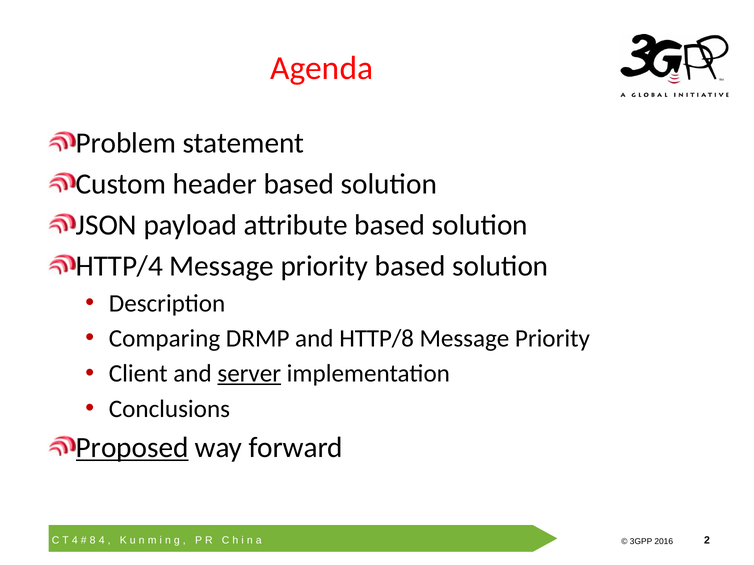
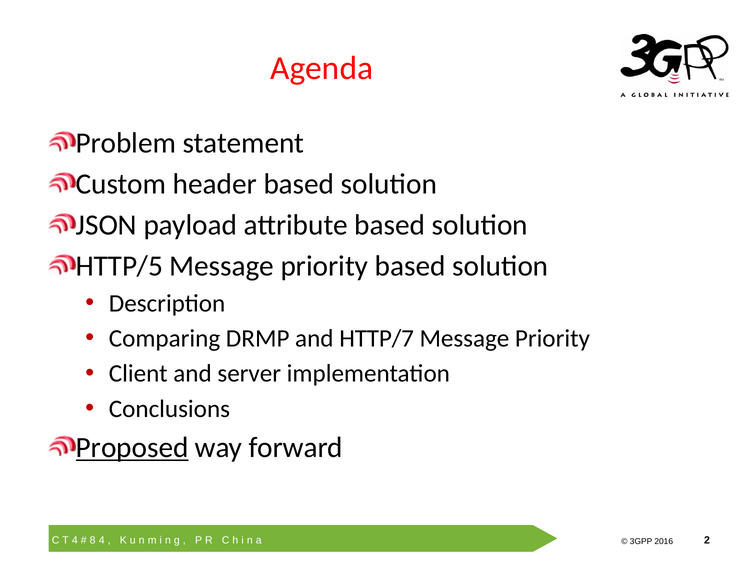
HTTP/4: HTTP/4 -> HTTP/5
HTTP/8: HTTP/8 -> HTTP/7
server underline: present -> none
